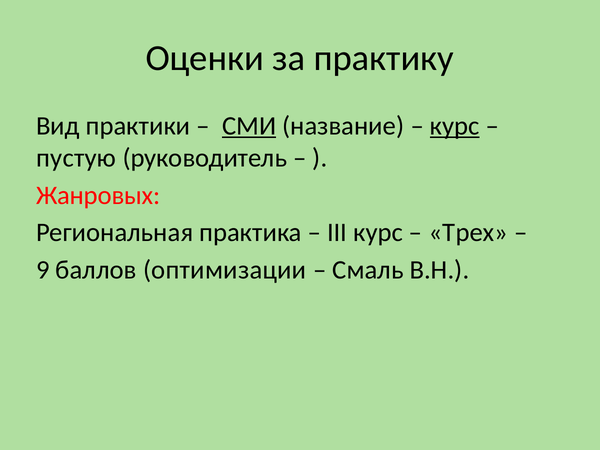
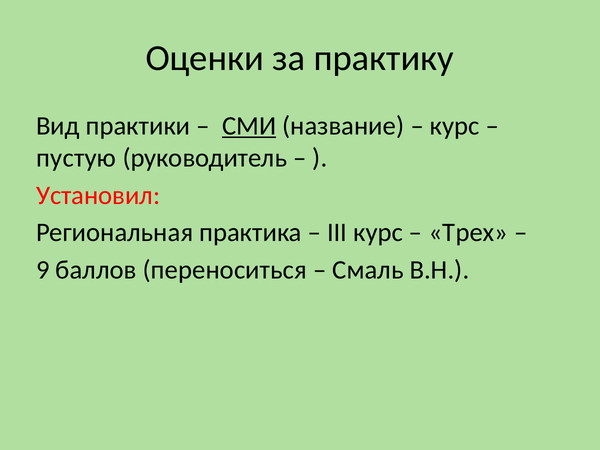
курс at (455, 126) underline: present -> none
Жанровых: Жанровых -> Установил
оптимизации: оптимизации -> переноситься
